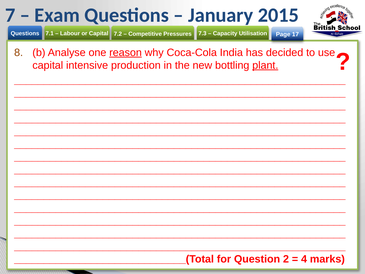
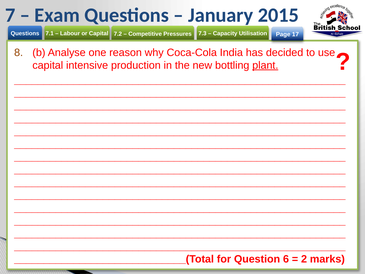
reason underline: present -> none
2: 2 -> 6
4: 4 -> 2
